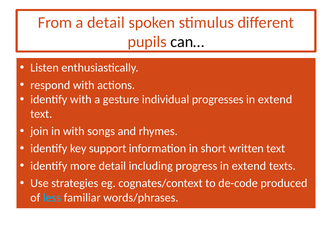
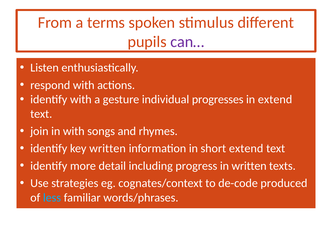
a detail: detail -> terms
can… colour: black -> purple
key support: support -> written
short written: written -> extend
extend at (249, 166): extend -> written
